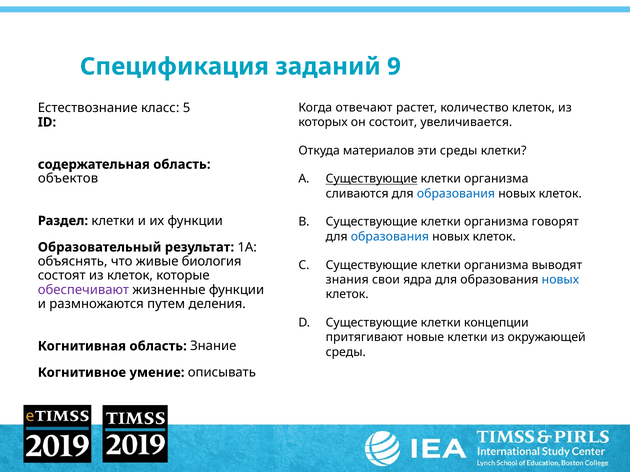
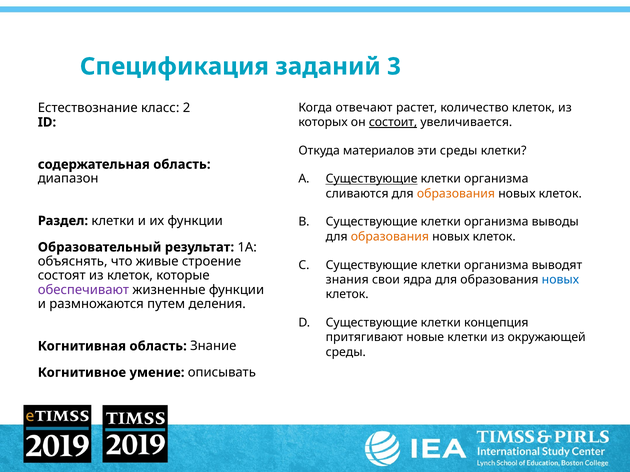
9: 9 -> 3
5: 5 -> 2
состоит underline: none -> present
объектов: объектов -> диапазон
образования at (456, 194) colour: blue -> orange
говорят: говорят -> выводы
образования at (390, 237) colour: blue -> orange
биология: биология -> строение
концепции: концепции -> концепция
